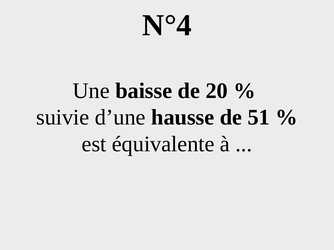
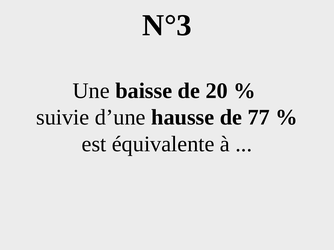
N°4: N°4 -> N°3
51: 51 -> 77
